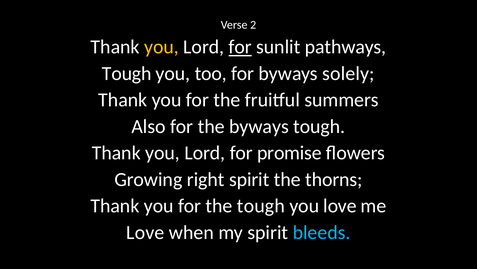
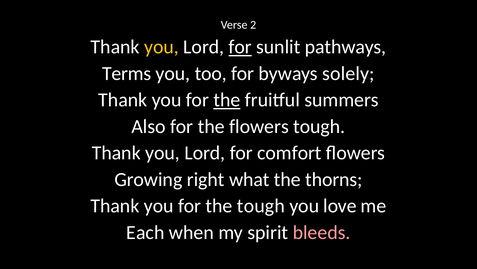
Tough at (127, 73): Tough -> Terms
the at (227, 100) underline: none -> present
the byways: byways -> flowers
promise: promise -> comfort
right spirit: spirit -> what
Love at (145, 232): Love -> Each
bleeds colour: light blue -> pink
